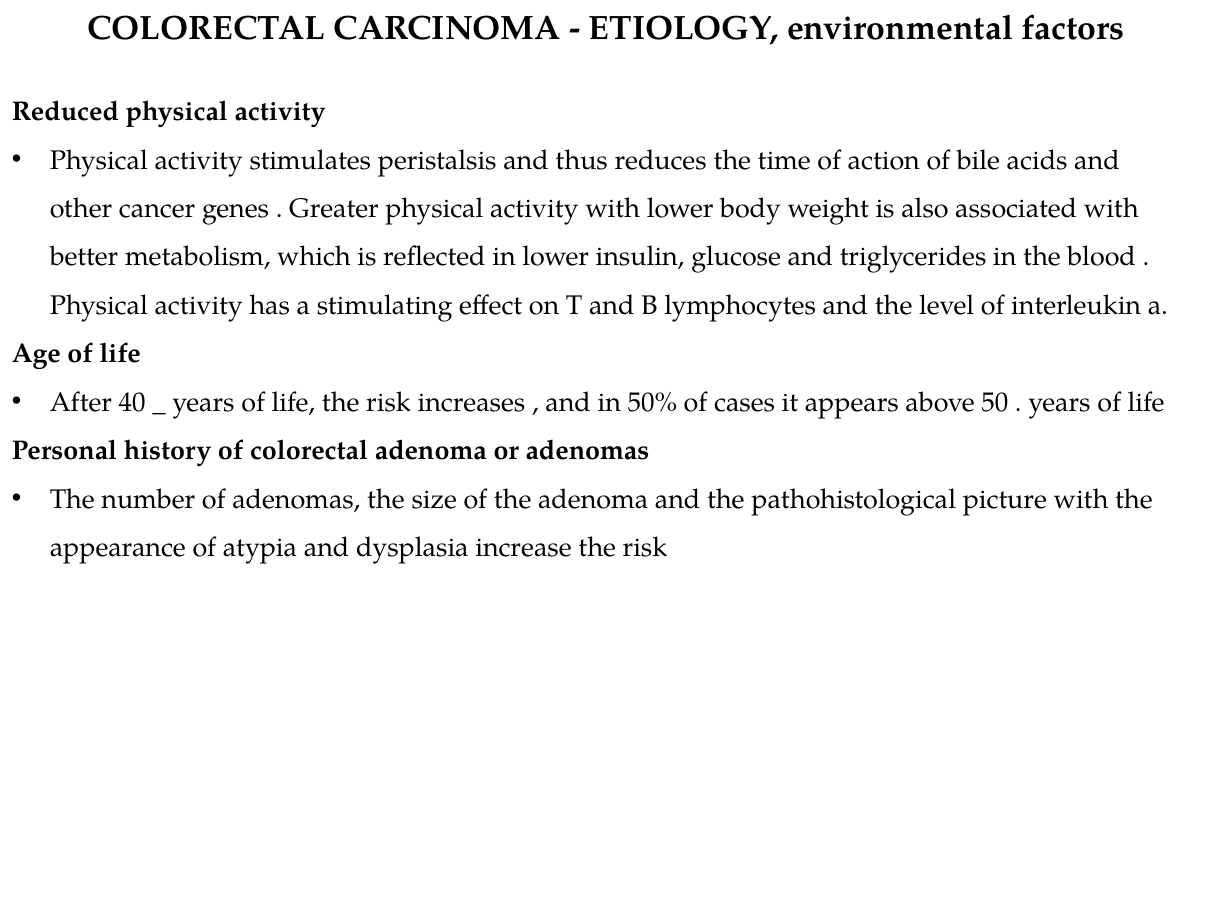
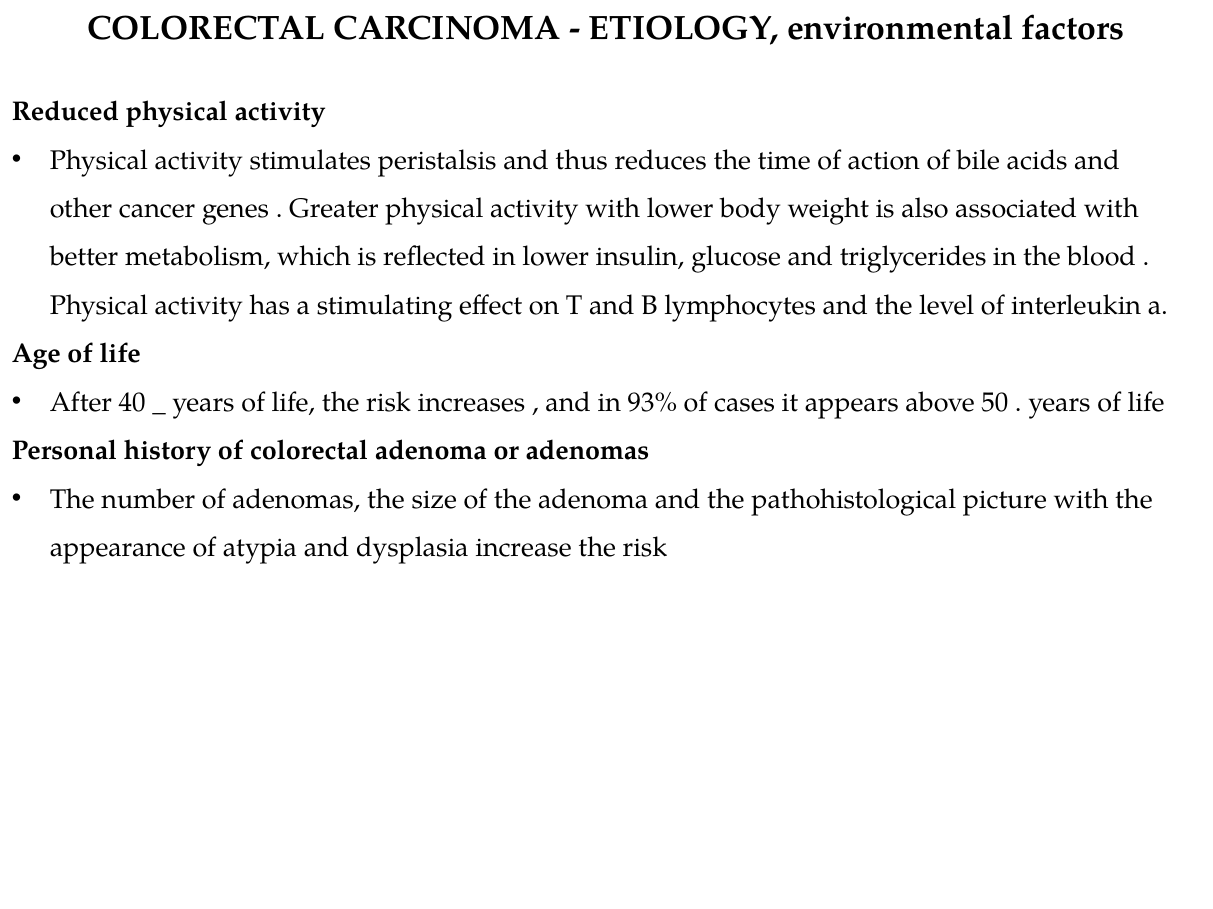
50%: 50% -> 93%
